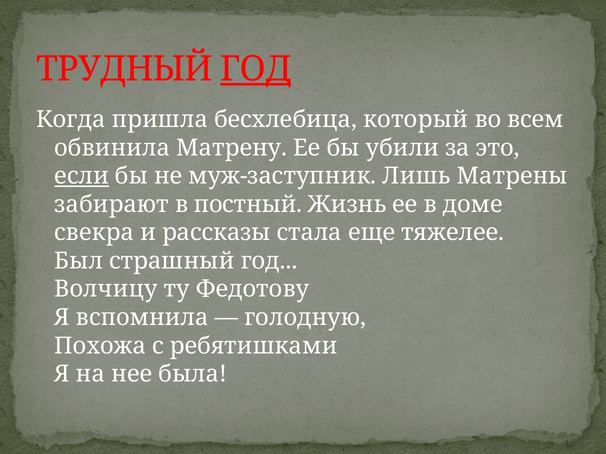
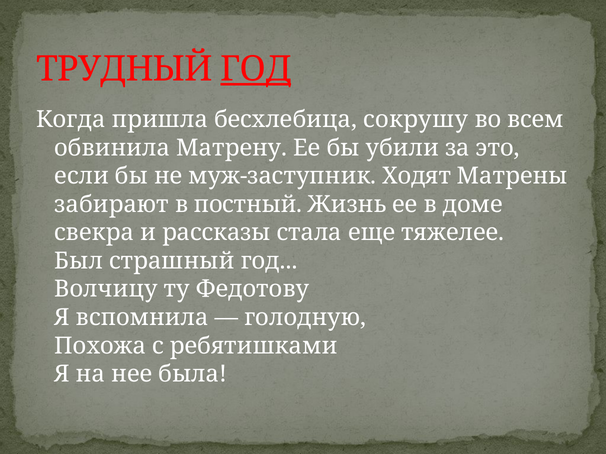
который: который -> сокрушу
если underline: present -> none
Лишь: Лишь -> Ходят
